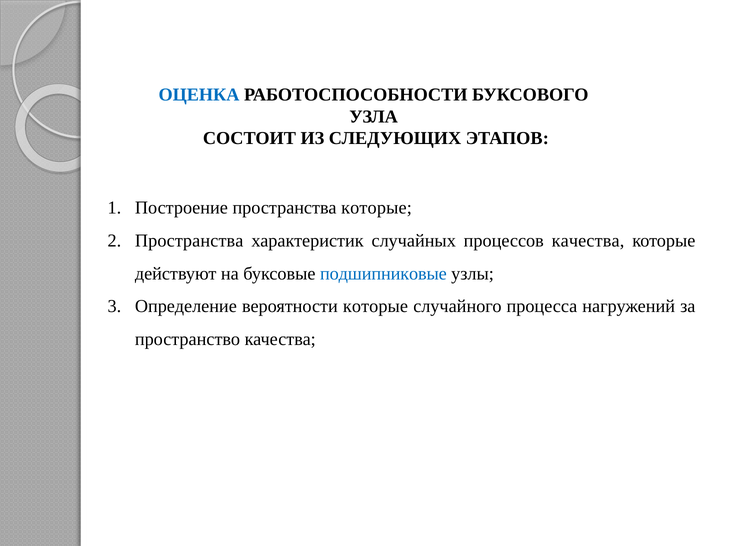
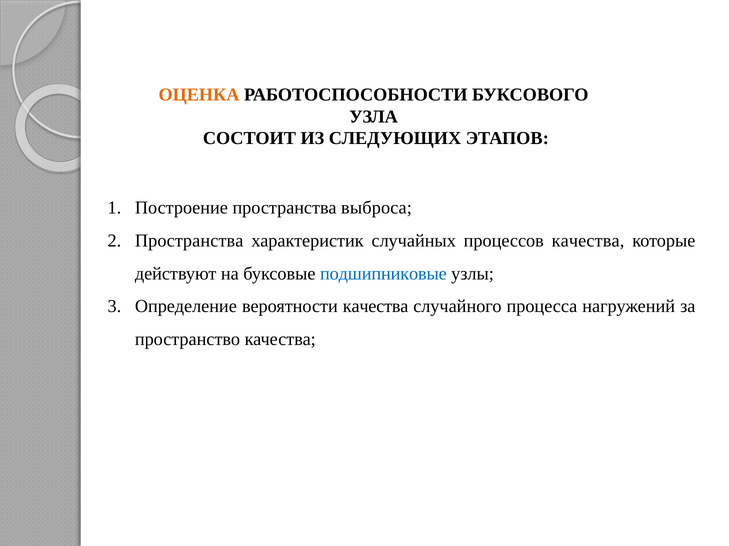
ОЦЕНКА colour: blue -> orange
пространства которые: которые -> выброса
вероятности которые: которые -> качества
